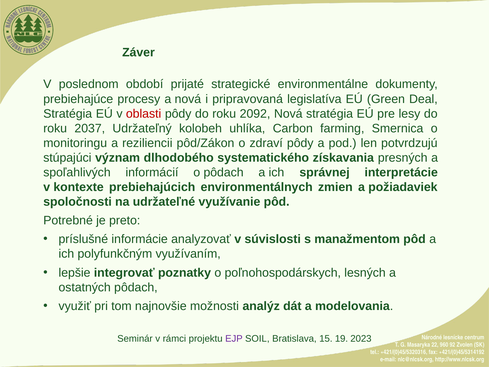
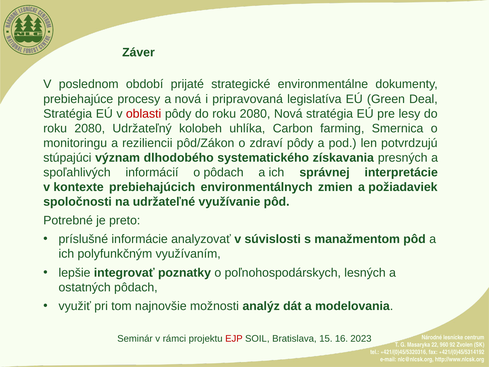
pôdy do roku 2092: 2092 -> 2080
2037 at (90, 128): 2037 -> 2080
EJP colour: purple -> red
19: 19 -> 16
